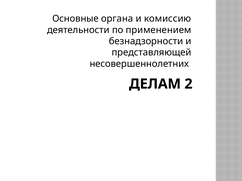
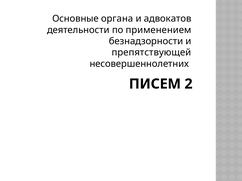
комиссию: комиссию -> адвокатов
представляющей: представляющей -> препятствующей
ДЕЛАМ: ДЕЛАМ -> ПИСЕМ
